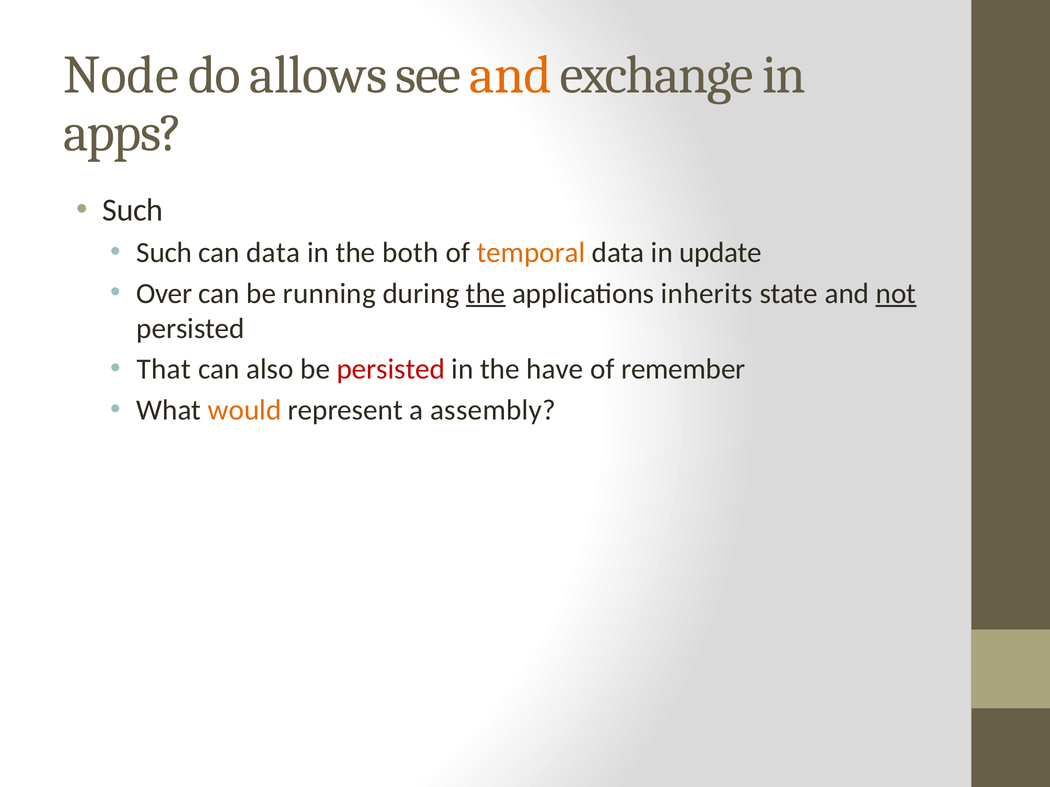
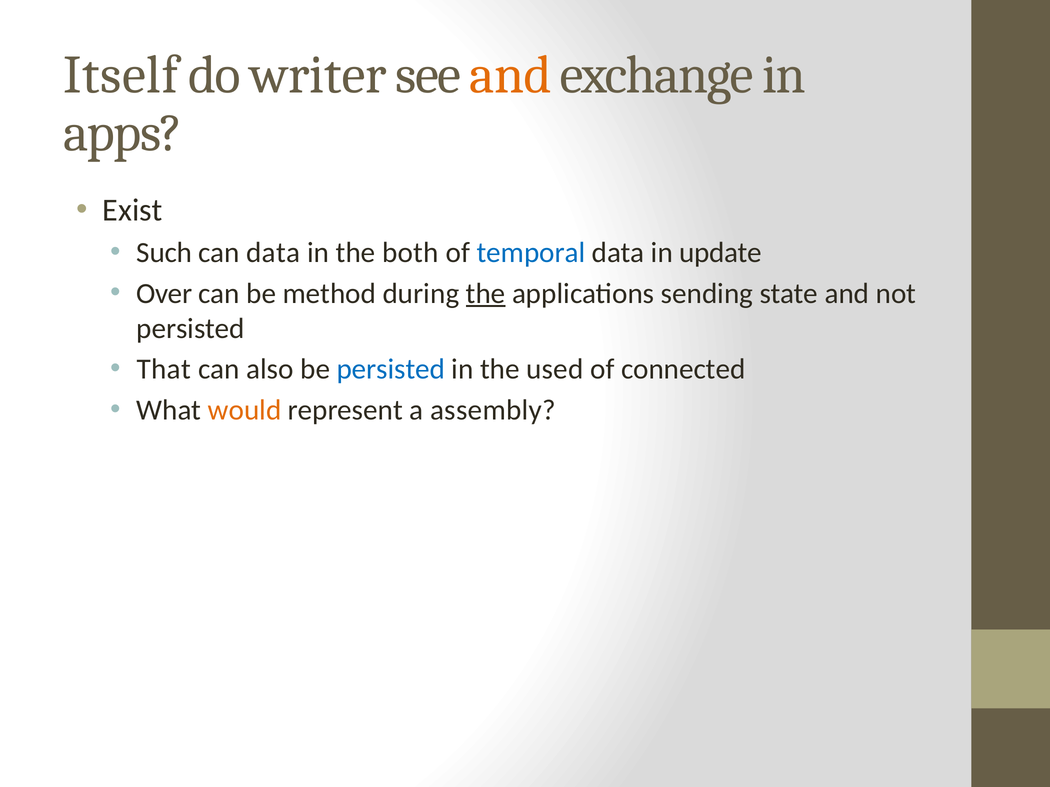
Node: Node -> Itself
allows: allows -> writer
Such at (133, 210): Such -> Exist
temporal colour: orange -> blue
running: running -> method
inherits: inherits -> sending
not underline: present -> none
persisted at (391, 370) colour: red -> blue
have: have -> used
remember: remember -> connected
